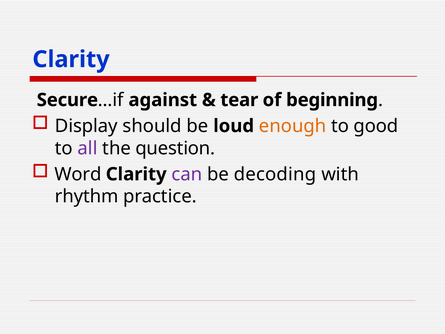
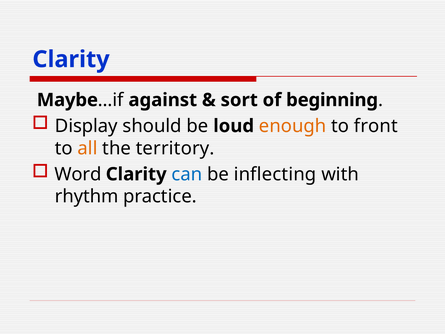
Secure: Secure -> Maybe
tear: tear -> sort
good: good -> front
all colour: purple -> orange
question: question -> territory
can colour: purple -> blue
decoding: decoding -> inflecting
